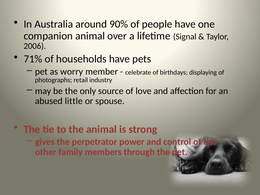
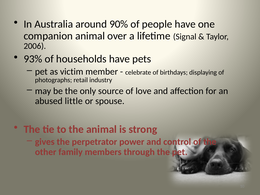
71%: 71% -> 93%
worry: worry -> victim
